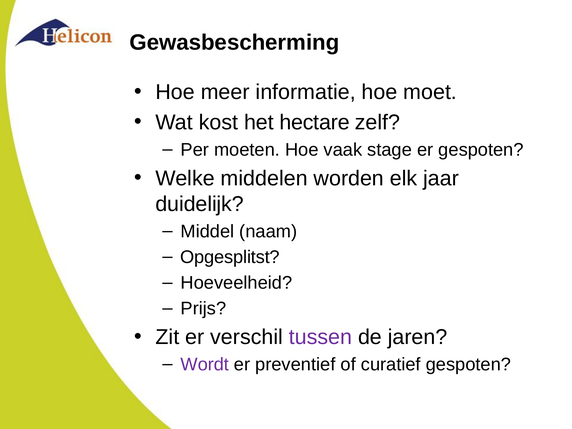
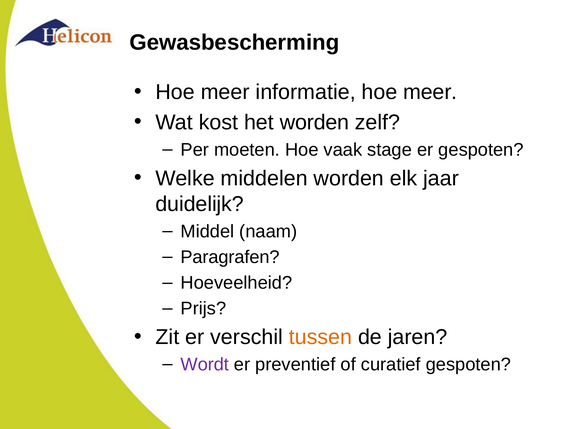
informatie hoe moet: moet -> meer
het hectare: hectare -> worden
Opgesplitst: Opgesplitst -> Paragrafen
tussen colour: purple -> orange
